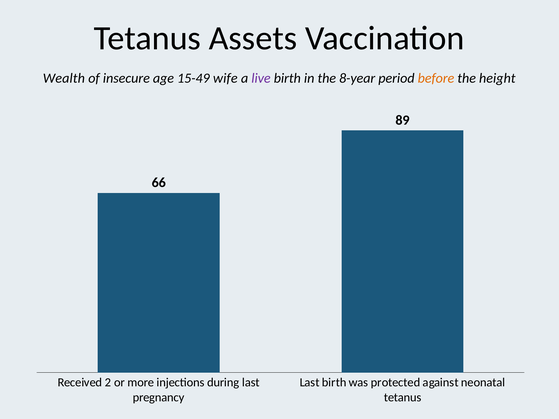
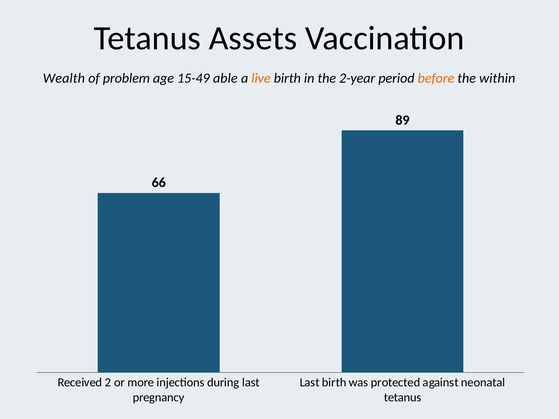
insecure: insecure -> problem
wife: wife -> able
live colour: purple -> orange
8-year: 8-year -> 2-year
height: height -> within
